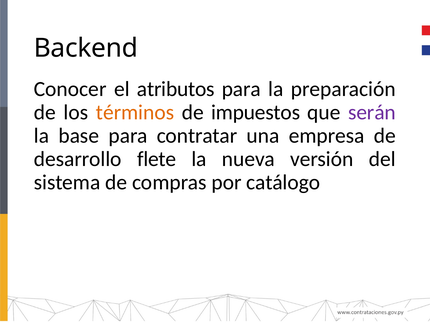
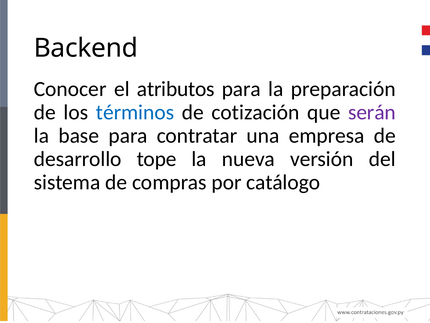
términos colour: orange -> blue
impuestos: impuestos -> cotización
flete: flete -> tope
